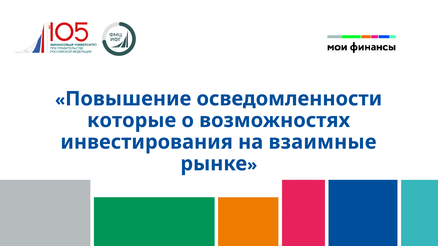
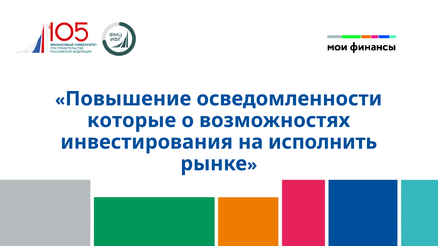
взаимные: взаимные -> исполнить
